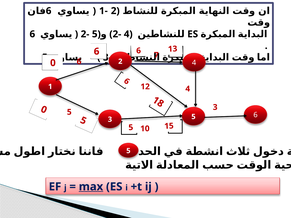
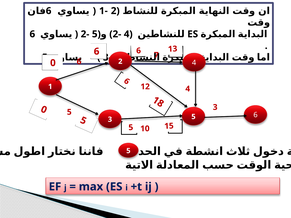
max underline: present -> none
